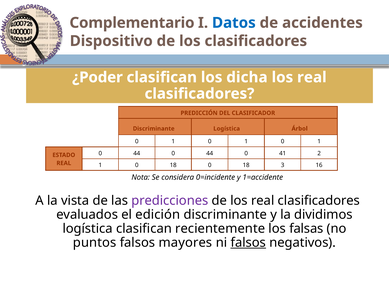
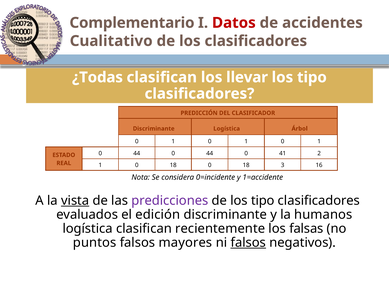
Datos colour: blue -> red
Dispositivo: Dispositivo -> Cualitativo
¿Poder: ¿Poder -> ¿Todas
dicha: dicha -> llevar
real at (312, 77): real -> tipo
vista underline: none -> present
de los real: real -> tipo
dividimos: dividimos -> humanos
